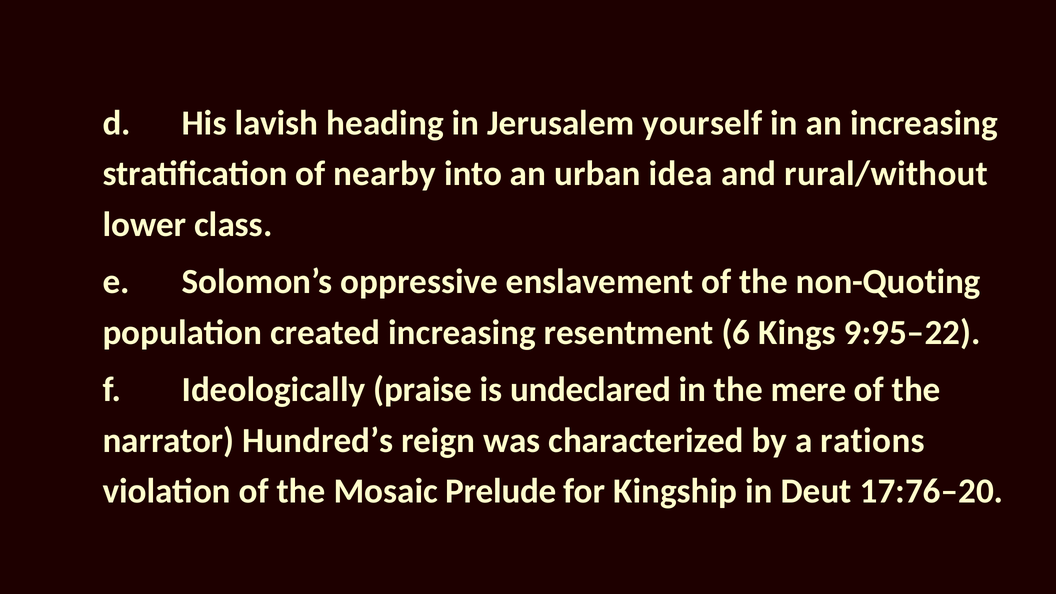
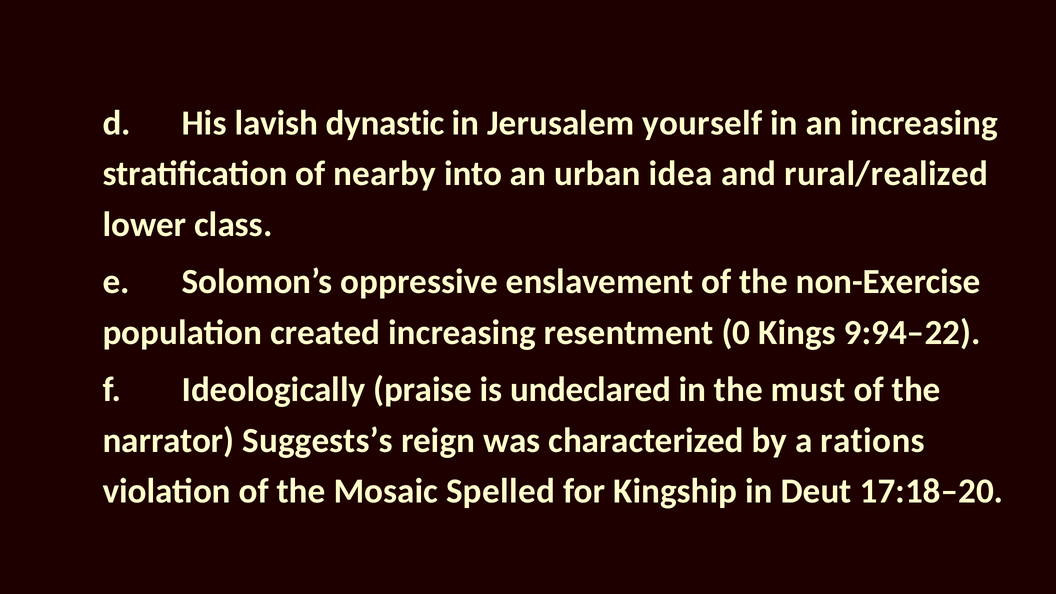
heading: heading -> dynastic
rural/without: rural/without -> rural/realized
non-Quoting: non-Quoting -> non-Exercise
6: 6 -> 0
9:95–22: 9:95–22 -> 9:94–22
mere: mere -> must
Hundred’s: Hundred’s -> Suggests’s
Prelude: Prelude -> Spelled
17:76–20: 17:76–20 -> 17:18–20
